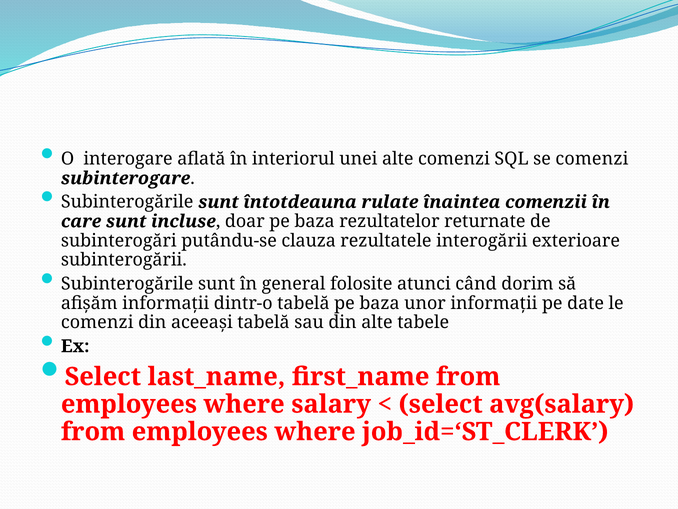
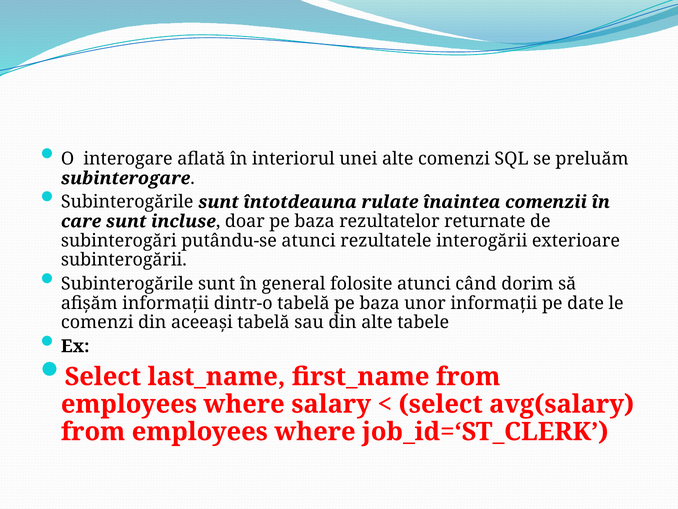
se comenzi: comenzi -> preluăm
putându-se clauza: clauza -> atunci
